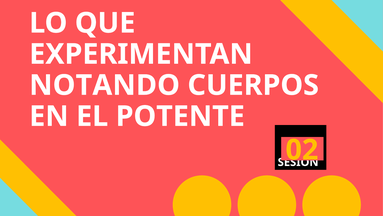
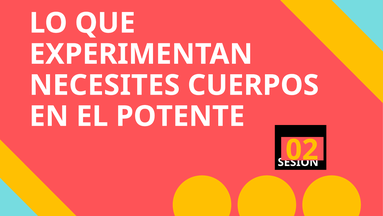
NOTANDO: NOTANDO -> NECESITES
